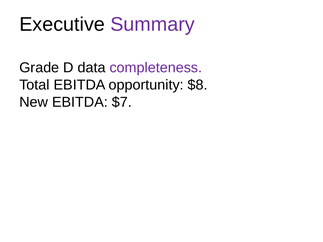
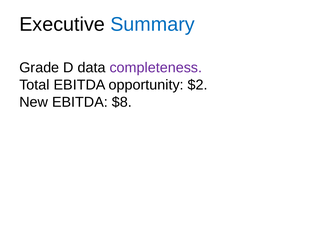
Summary colour: purple -> blue
$8: $8 -> $2
$7: $7 -> $8
